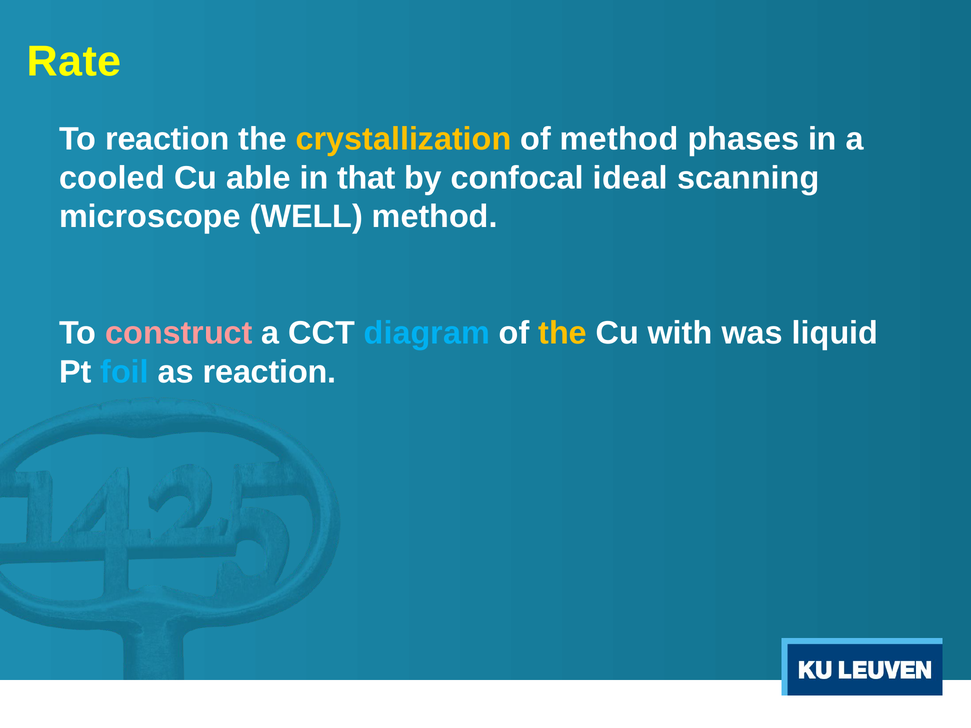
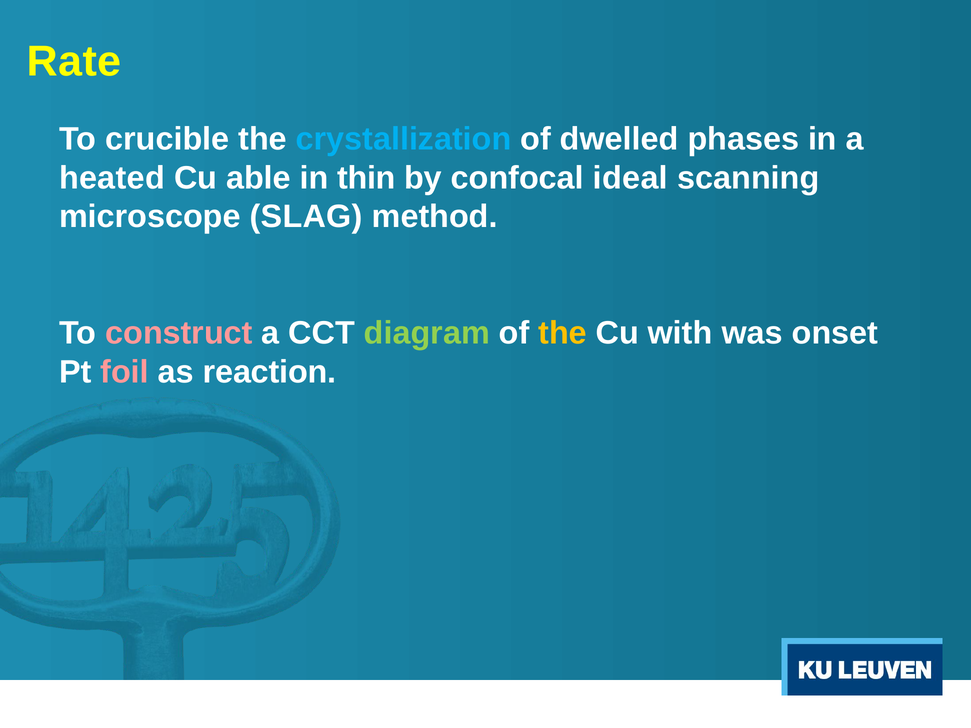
To reaction: reaction -> crucible
crystallization colour: yellow -> light blue
of method: method -> dwelled
cooled: cooled -> heated
that: that -> thin
WELL: WELL -> SLAG
diagram colour: light blue -> light green
liquid: liquid -> onset
foil colour: light blue -> pink
